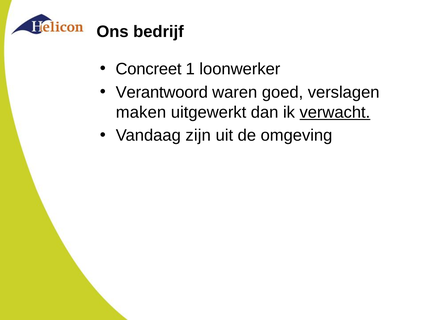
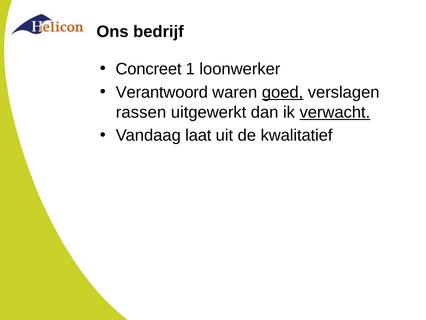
goed underline: none -> present
maken: maken -> rassen
zijn: zijn -> laat
omgeving: omgeving -> kwalitatief
